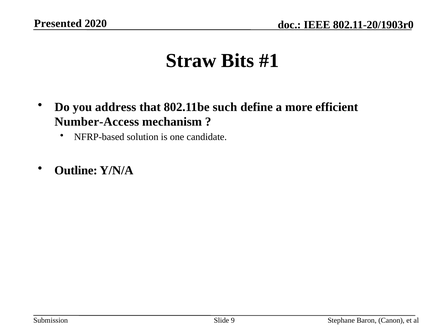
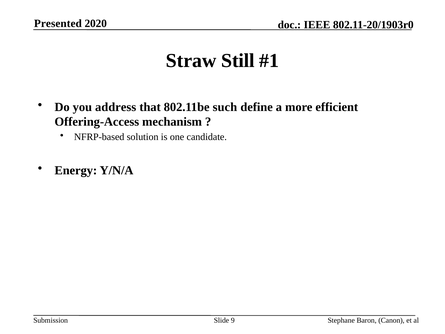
Bits: Bits -> Still
Number-Access: Number-Access -> Offering-Access
Outline: Outline -> Energy
